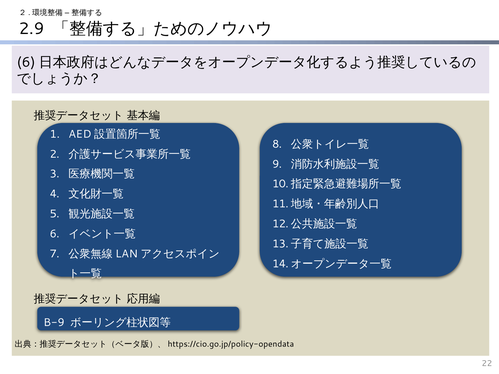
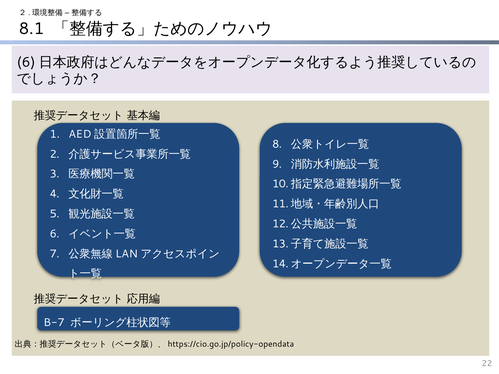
2.9: 2.9 -> 8.1
B-9: B-9 -> B-7
